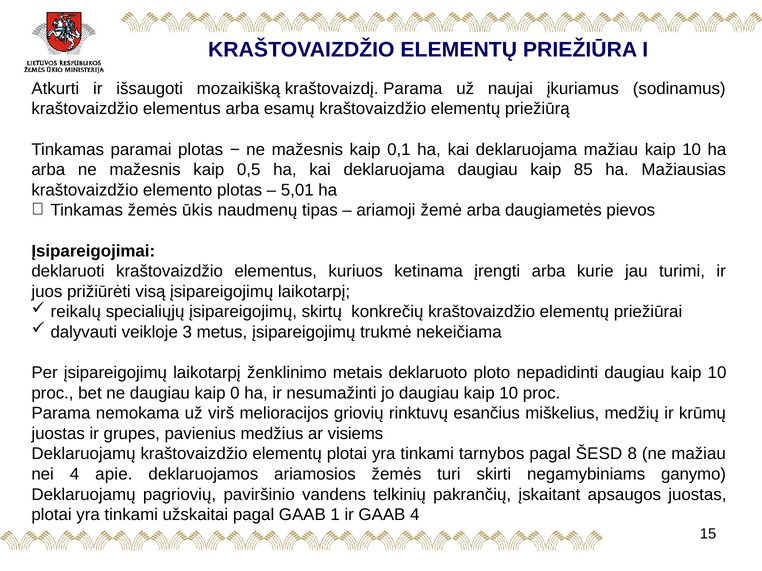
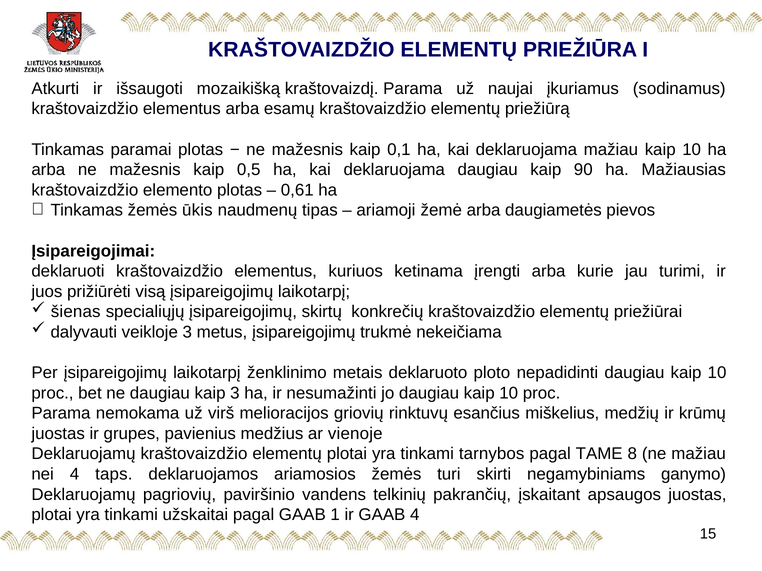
85: 85 -> 90
5,01: 5,01 -> 0,61
reikalų: reikalų -> šienas
kaip 0: 0 -> 3
visiems: visiems -> vienoje
ŠESD: ŠESD -> TAME
apie: apie -> taps
